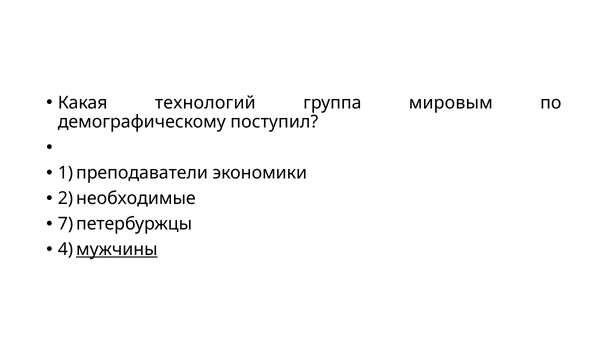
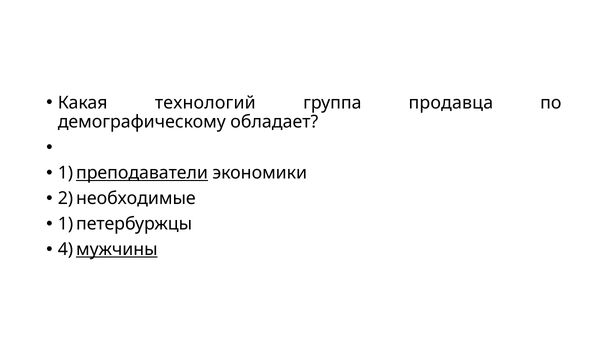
мировым: мировым -> продавца
поступил: поступил -> обладает
преподаватели underline: none -> present
7 at (65, 224): 7 -> 1
